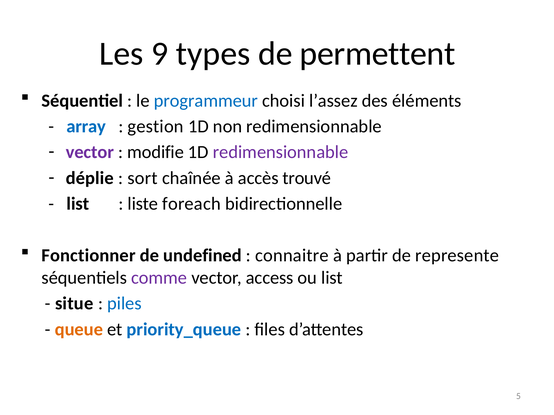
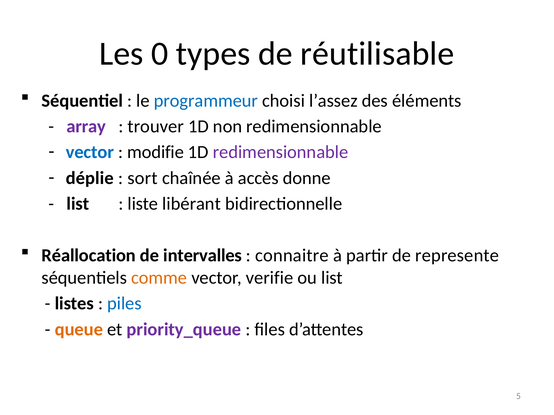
9: 9 -> 0
permettent: permettent -> réutilisable
array colour: blue -> purple
gestion: gestion -> trouver
vector at (90, 152) colour: purple -> blue
trouvé: trouvé -> donne
foreach: foreach -> libérant
Fonctionner: Fonctionner -> Réallocation
undefined: undefined -> intervalles
comme colour: purple -> orange
access: access -> verifie
situe: situe -> listes
priority_queue colour: blue -> purple
